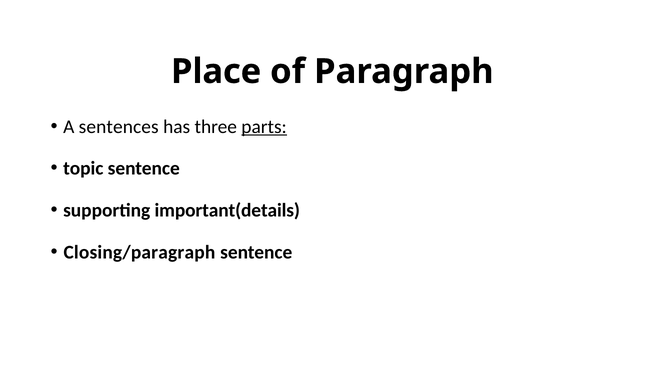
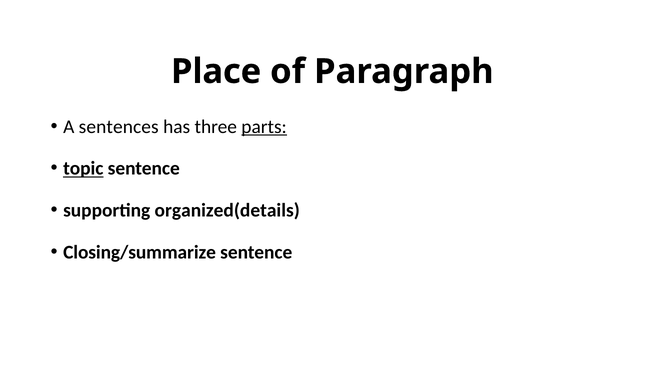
topic underline: none -> present
important(details: important(details -> organized(details
Closing/paragraph: Closing/paragraph -> Closing/summarize
